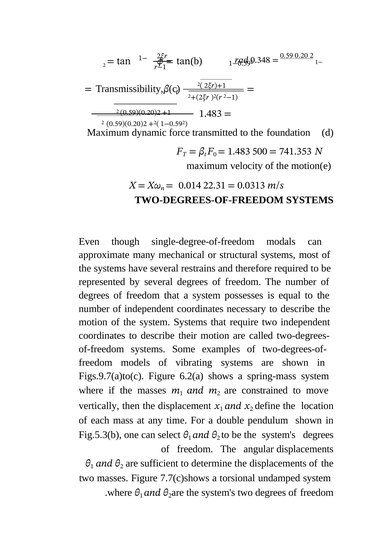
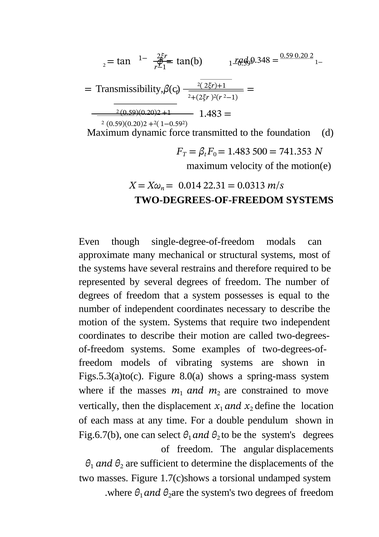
Figs.9.7(a)to(c: Figs.9.7(a)to(c -> Figs.5.3(a)to(c
6.2(a: 6.2(a -> 8.0(a
Fig.5.3(b: Fig.5.3(b -> Fig.6.7(b
7.7(c)shows: 7.7(c)shows -> 1.7(c)shows
